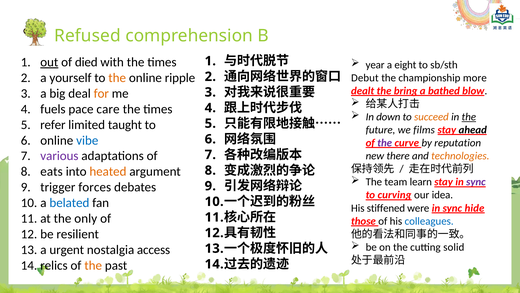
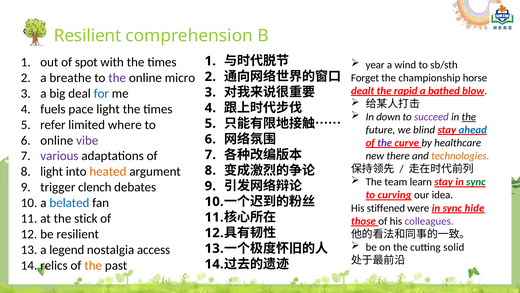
Refused at (87, 36): Refused -> Resilient
out underline: present -> none
died: died -> spot
eight: eight -> wind
yourself: yourself -> breathe
the at (117, 78) colour: orange -> purple
ripple: ripple -> micro
Debut: Debut -> Forget
more: more -> horse
bring: bring -> rapid
for colour: orange -> blue
pace care: care -> light
succeed colour: orange -> purple
taught: taught -> where
films: films -> blind
ahead colour: black -> blue
vibe colour: blue -> purple
reputation: reputation -> healthcare
eats at (52, 171): eats -> light
sync at (476, 182) colour: purple -> green
forces: forces -> clench
only: only -> stick
colleagues colour: blue -> purple
urgent: urgent -> legend
